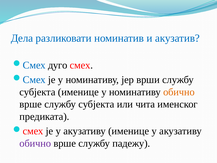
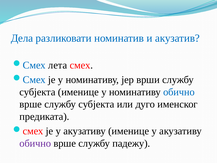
дуго: дуго -> лета
обично at (179, 92) colour: orange -> blue
чита: чита -> дуго
